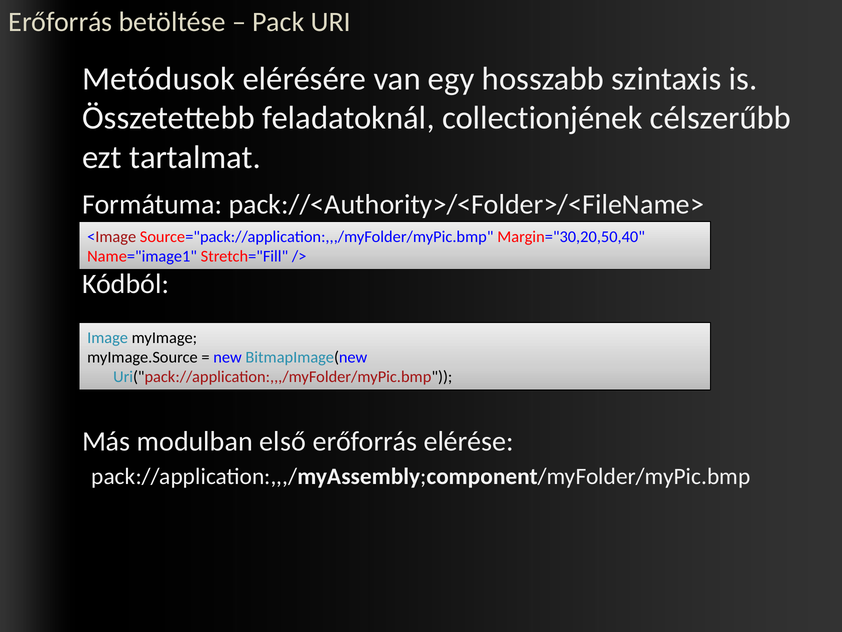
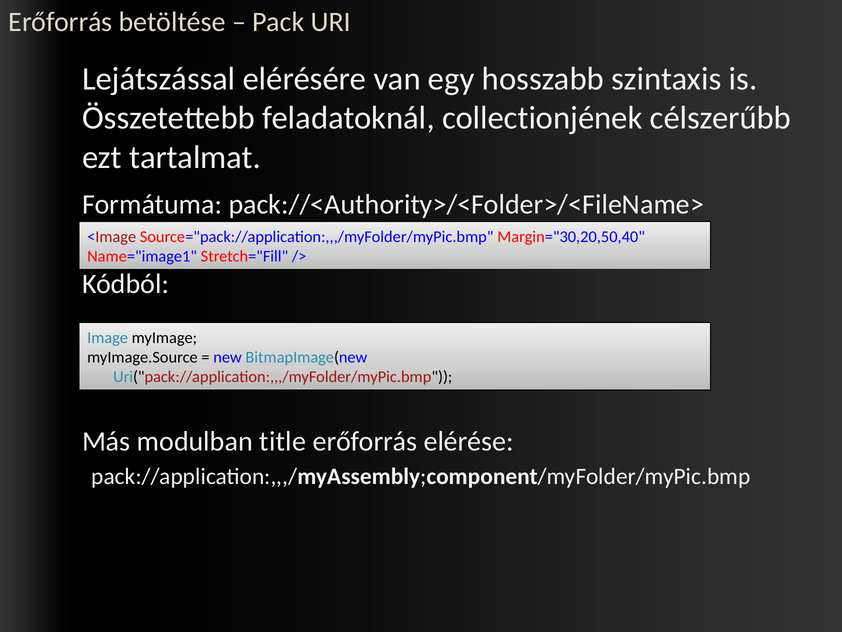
Metódusok: Metódusok -> Lejátszással
első: első -> title
